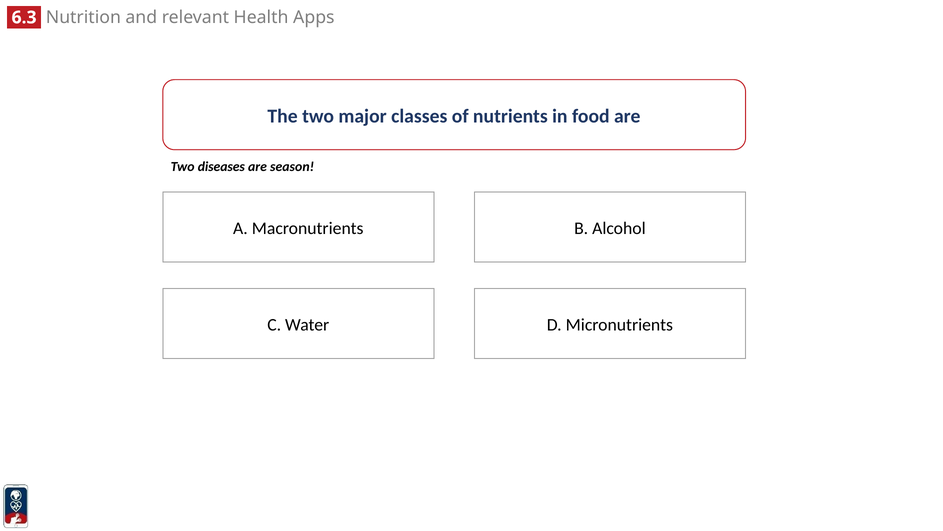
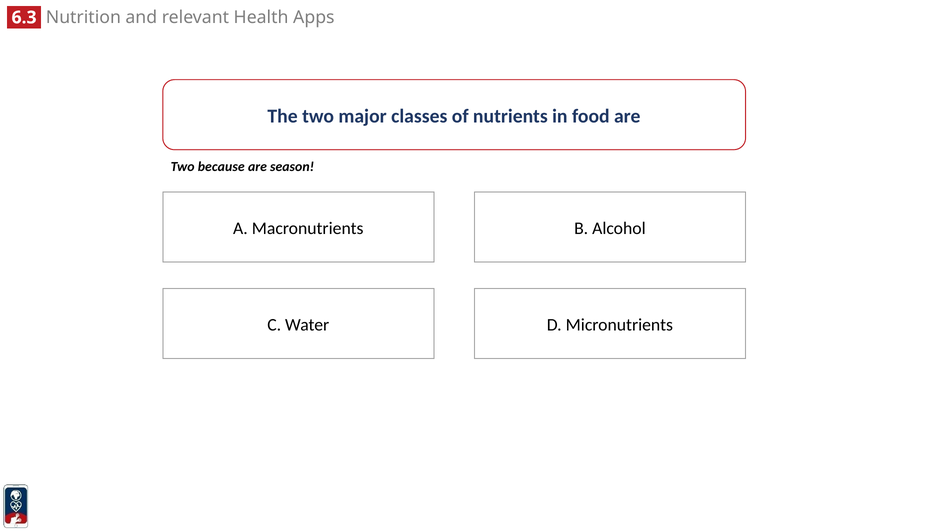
diseases: diseases -> because
